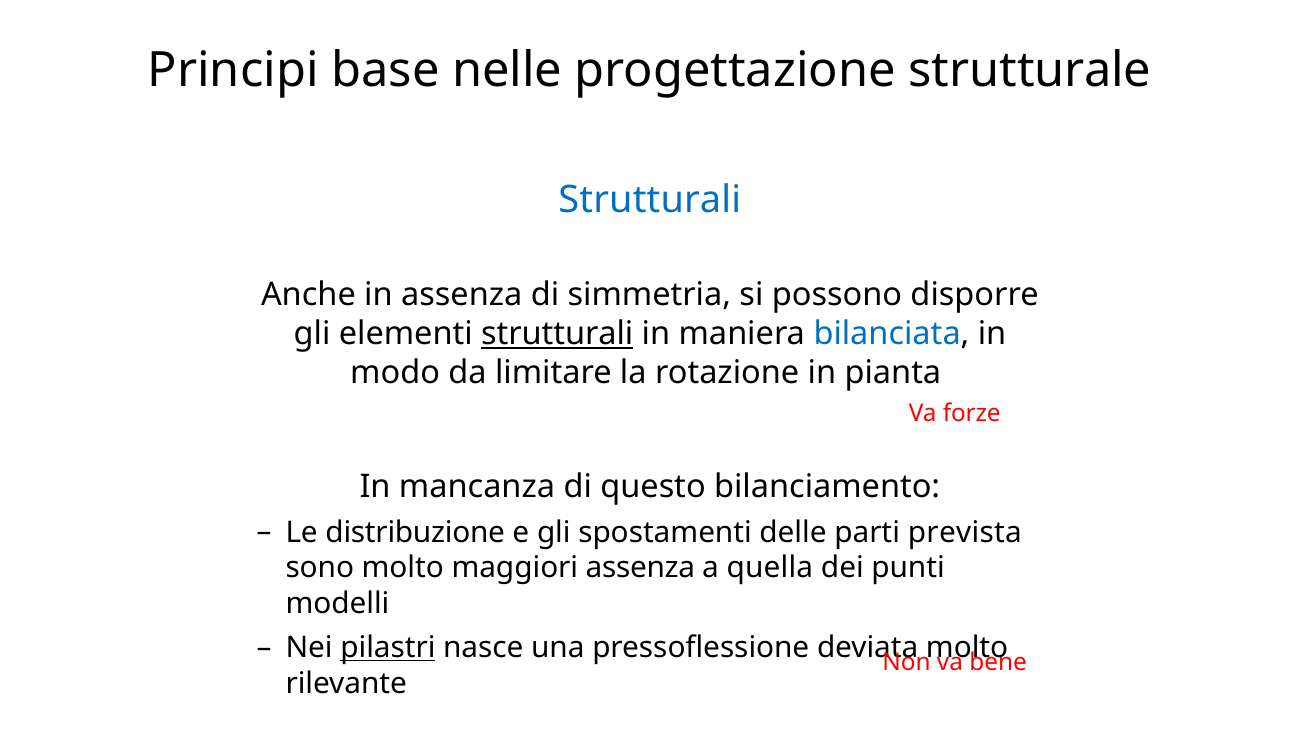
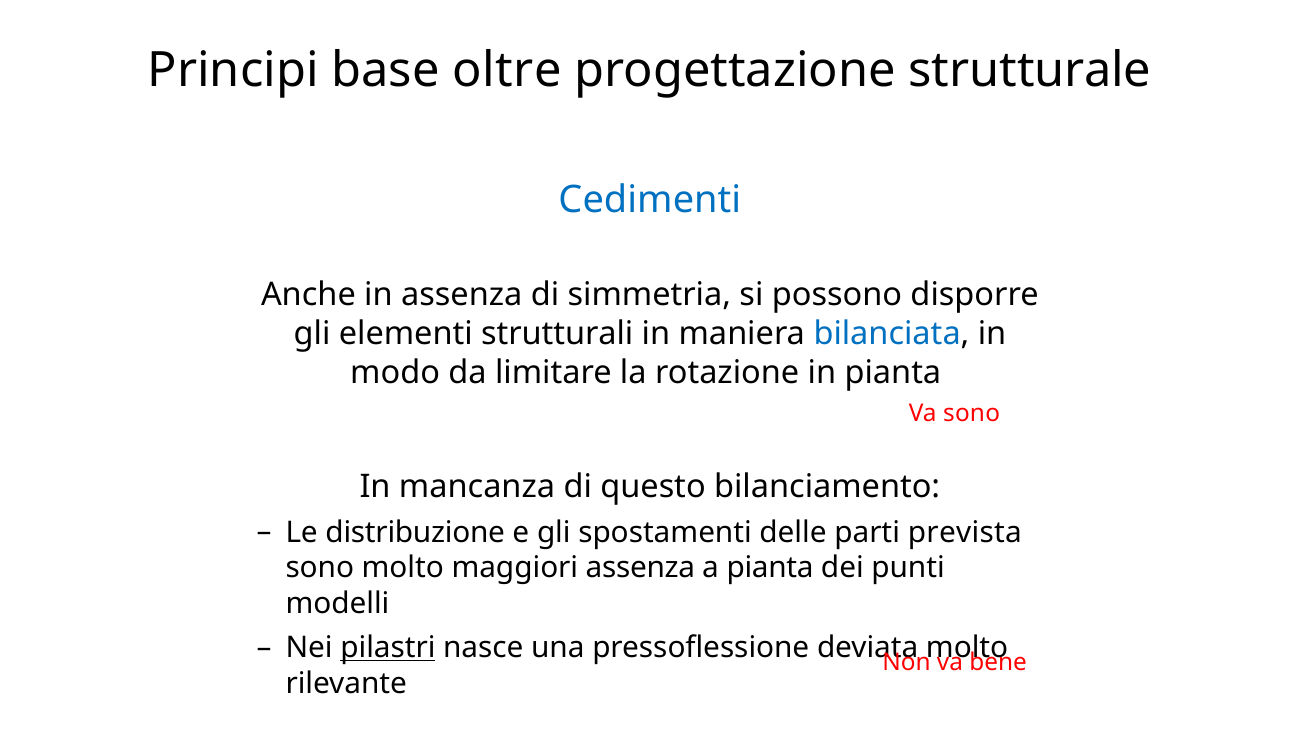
nelle: nelle -> oltre
Strutturali at (650, 200): Strutturali -> Cedimenti
strutturali at (557, 334) underline: present -> none
Va forze: forze -> sono
a quella: quella -> pianta
